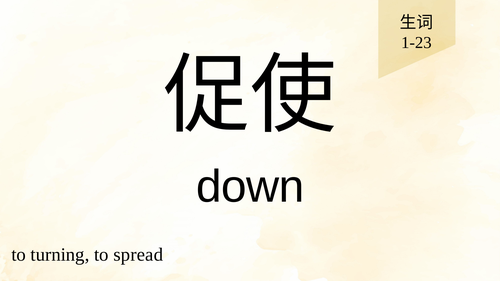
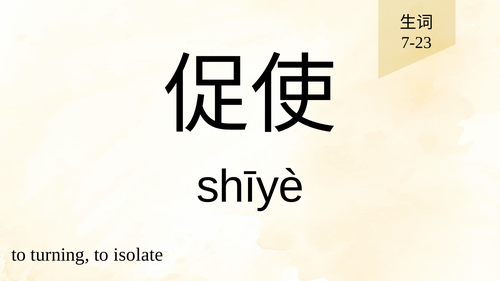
1-23: 1-23 -> 7-23
down: down -> shīyè
spread: spread -> isolate
